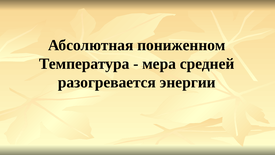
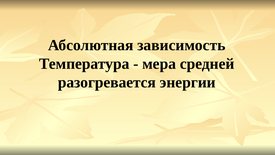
пониженном: пониженном -> зависимость
